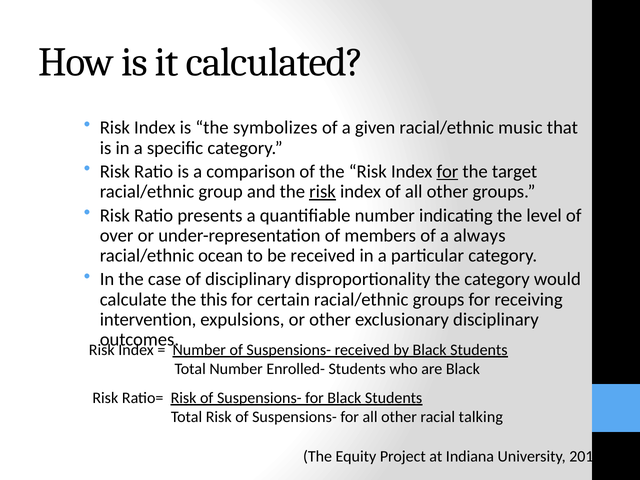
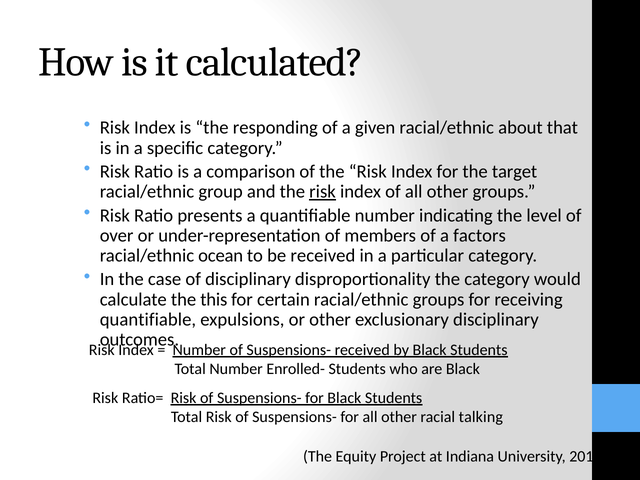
symbolizes: symbolizes -> responding
music: music -> about
for at (447, 172) underline: present -> none
always: always -> factors
intervention at (148, 320): intervention -> quantifiable
